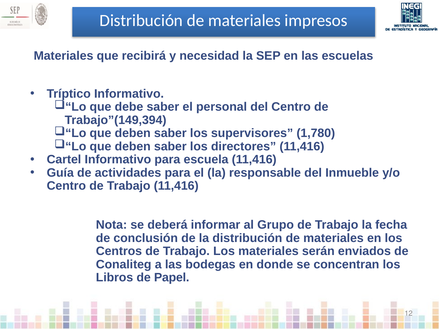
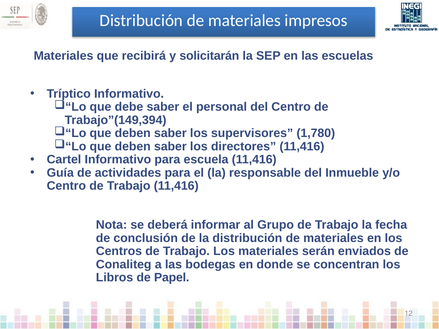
necesidad: necesidad -> solicitarán
